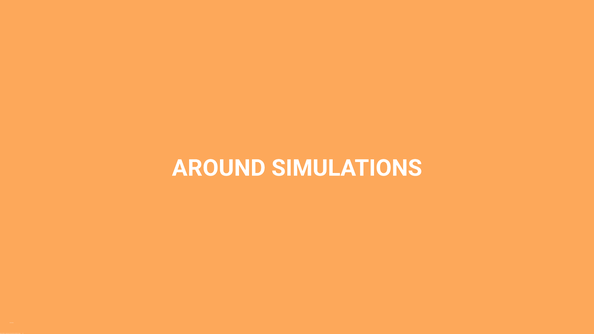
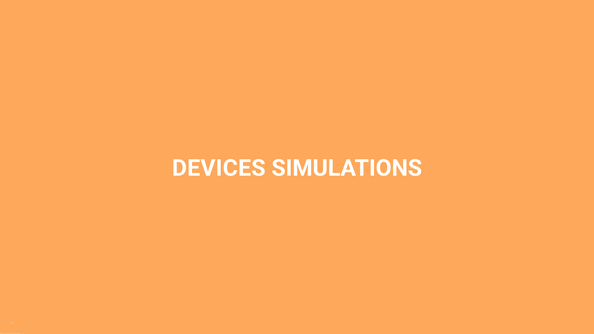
AROUND: AROUND -> DEVICES
